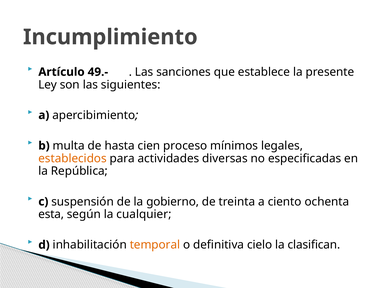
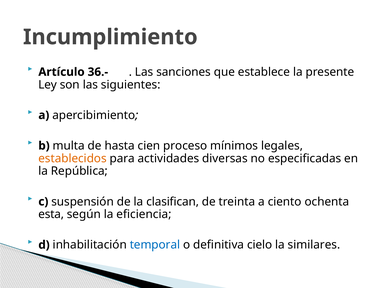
49.-: 49.- -> 36.-
gobierno: gobierno -> clasifican
cualquier: cualquier -> eficiencia
temporal colour: orange -> blue
clasifican: clasifican -> similares
